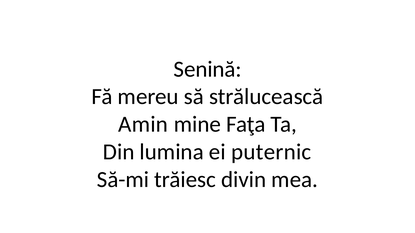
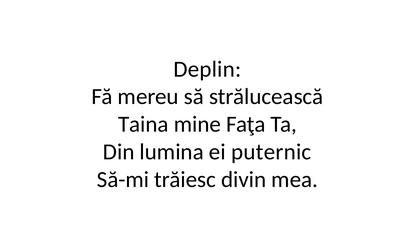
Senină: Senină -> Deplin
Amin: Amin -> Taina
